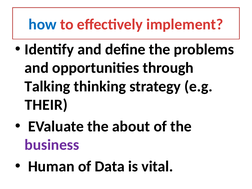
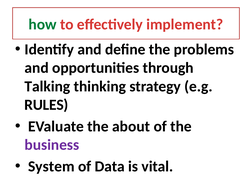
how colour: blue -> green
THEIR: THEIR -> RULES
Human: Human -> System
